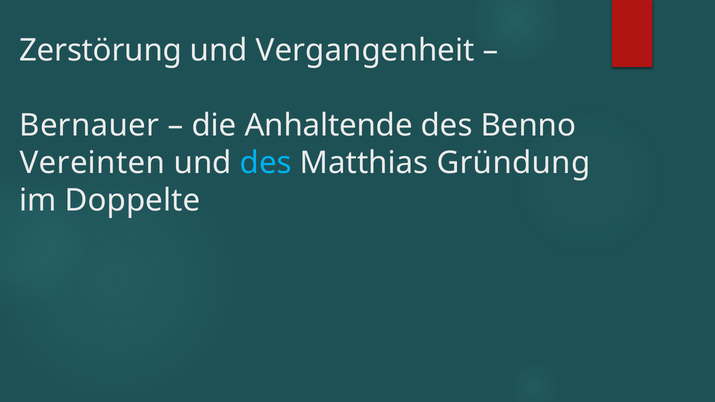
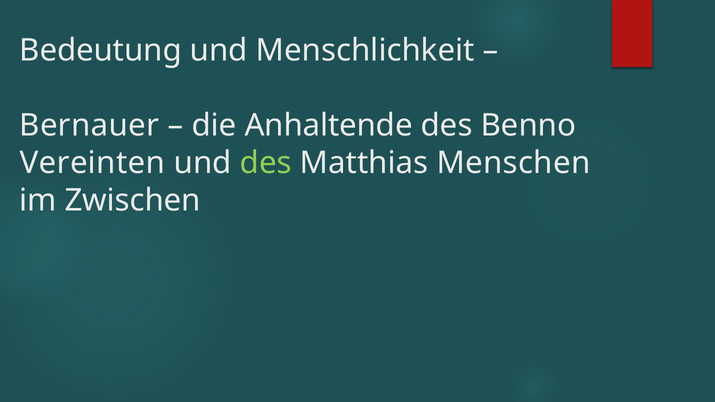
Zerstörung: Zerstörung -> Bedeutung
Vergangenheit: Vergangenheit -> Menschlichkeit
des at (266, 163) colour: light blue -> light green
Gründung: Gründung -> Menschen
Doppelte: Doppelte -> Zwischen
